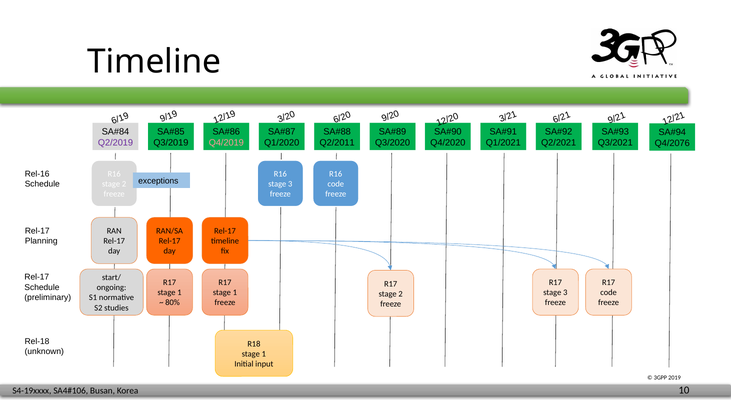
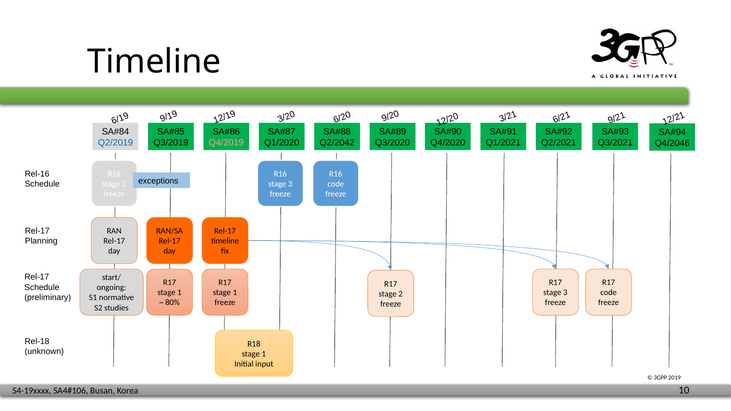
Q2/2019 colour: purple -> blue
Q2/2011: Q2/2011 -> Q2/2042
Q4/2076: Q4/2076 -> Q4/2046
